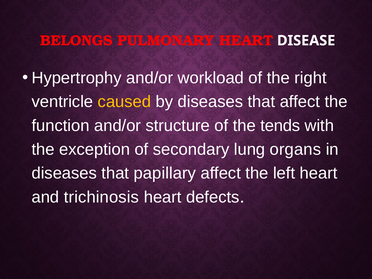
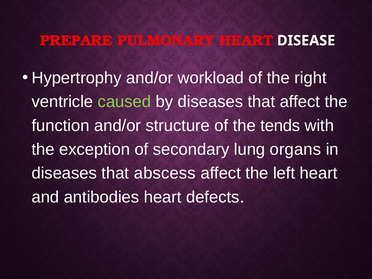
BELONGS: BELONGS -> PREPARE
caused colour: yellow -> light green
papillary: papillary -> abscess
trichinosis: trichinosis -> antibodies
